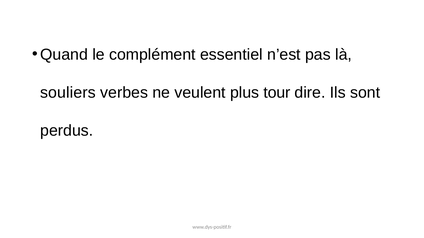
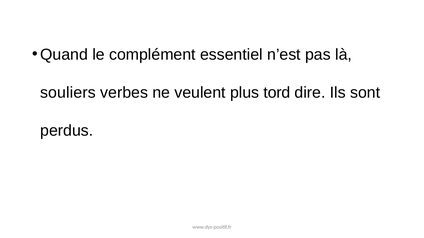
tour: tour -> tord
